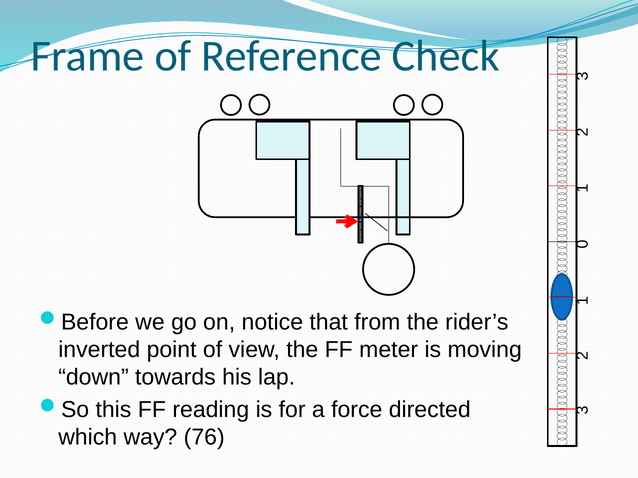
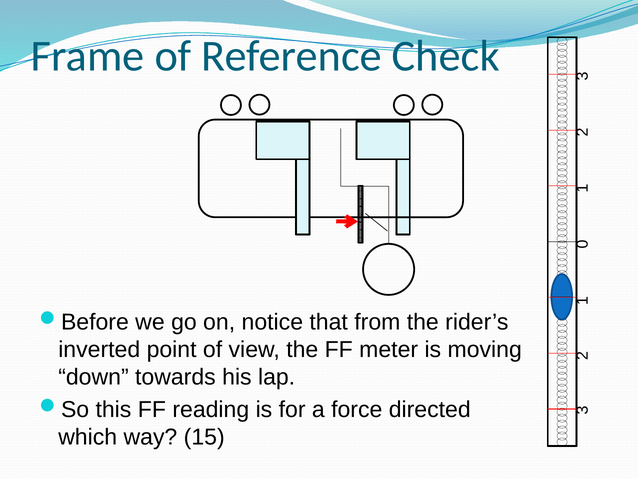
76: 76 -> 15
